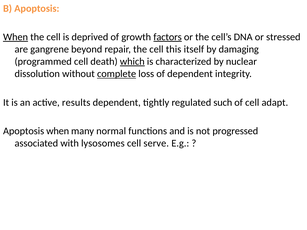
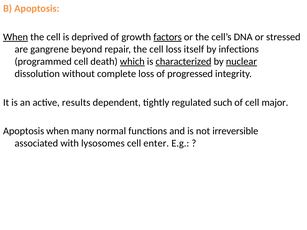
cell this: this -> loss
damaging: damaging -> infections
characterized underline: none -> present
nuclear underline: none -> present
complete underline: present -> none
of dependent: dependent -> progressed
adapt: adapt -> major
progressed: progressed -> irreversible
serve: serve -> enter
